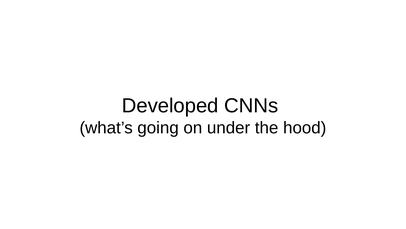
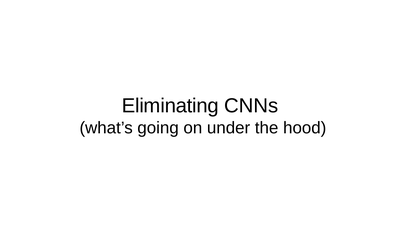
Developed: Developed -> Eliminating
